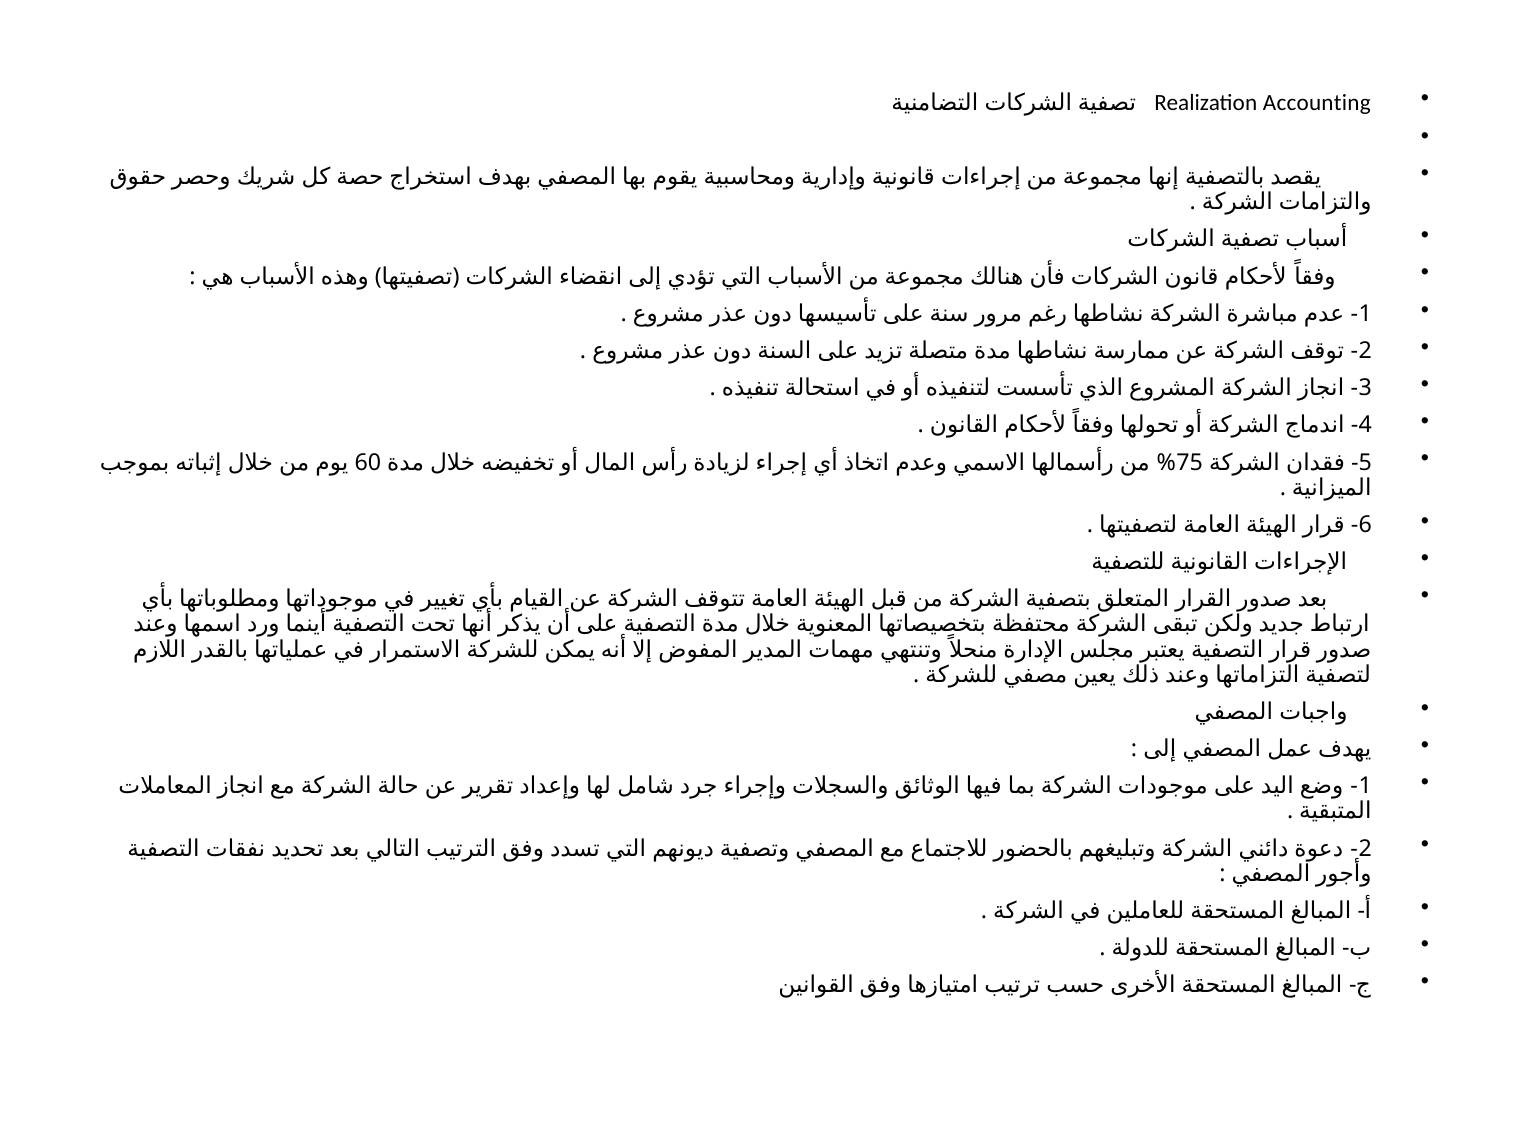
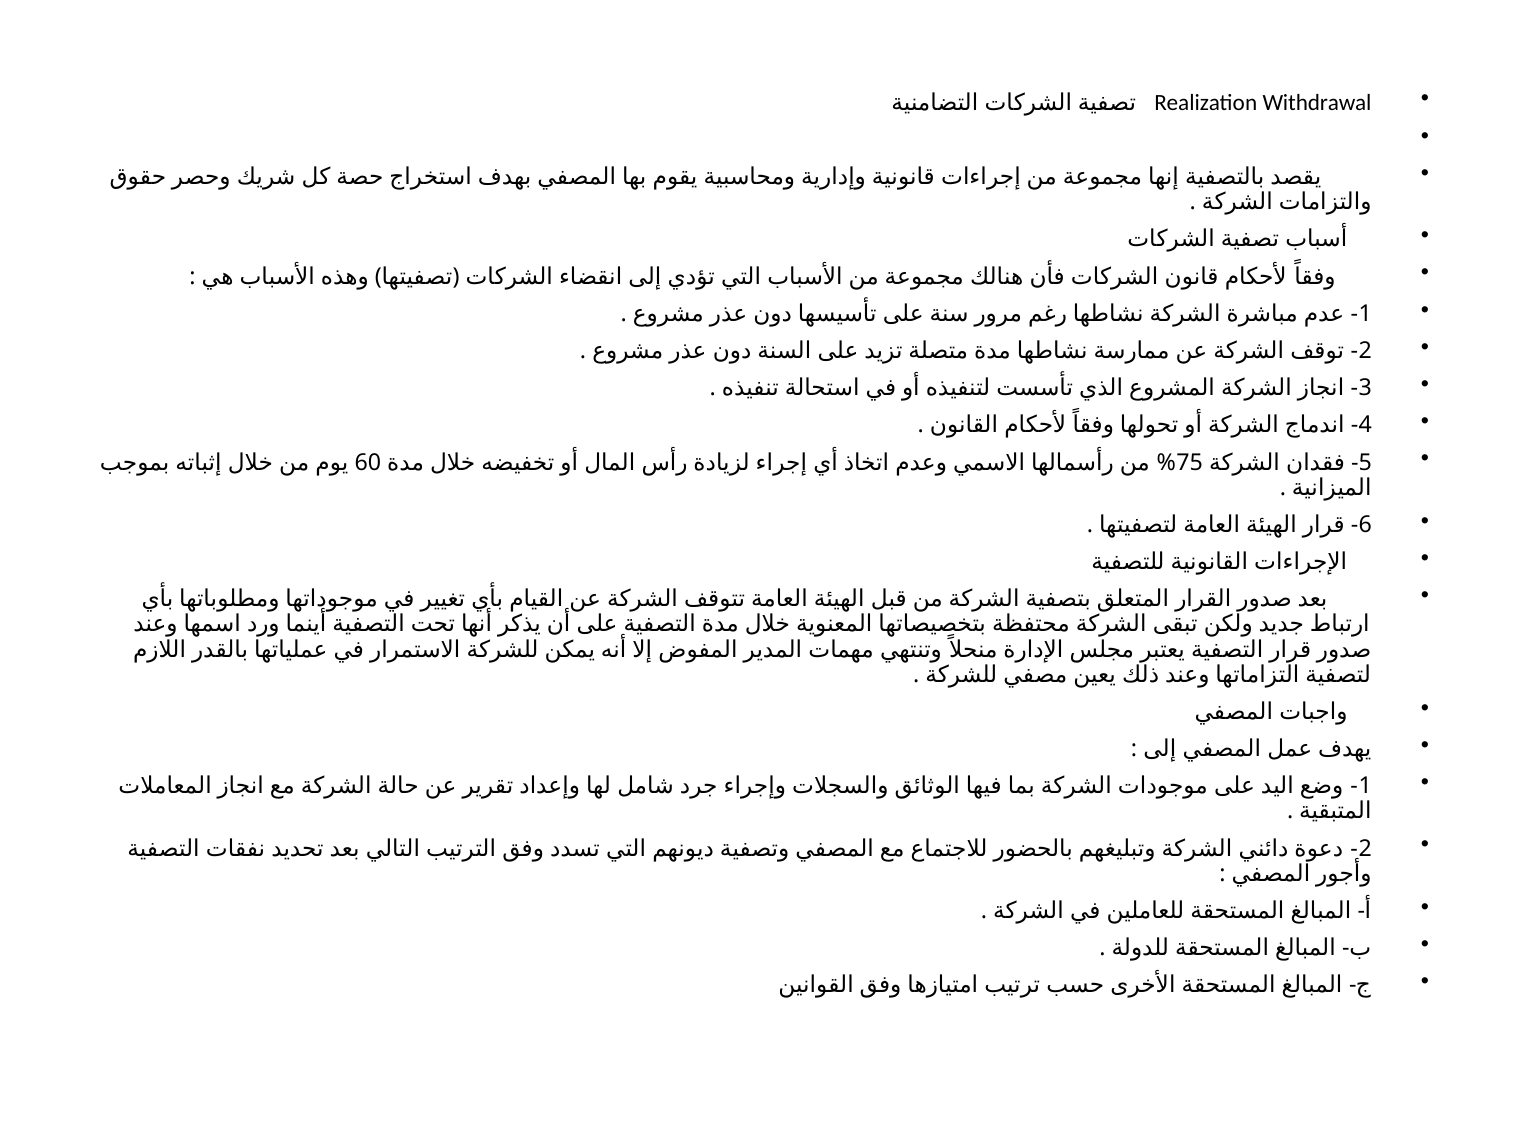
Accounting: Accounting -> Withdrawal
